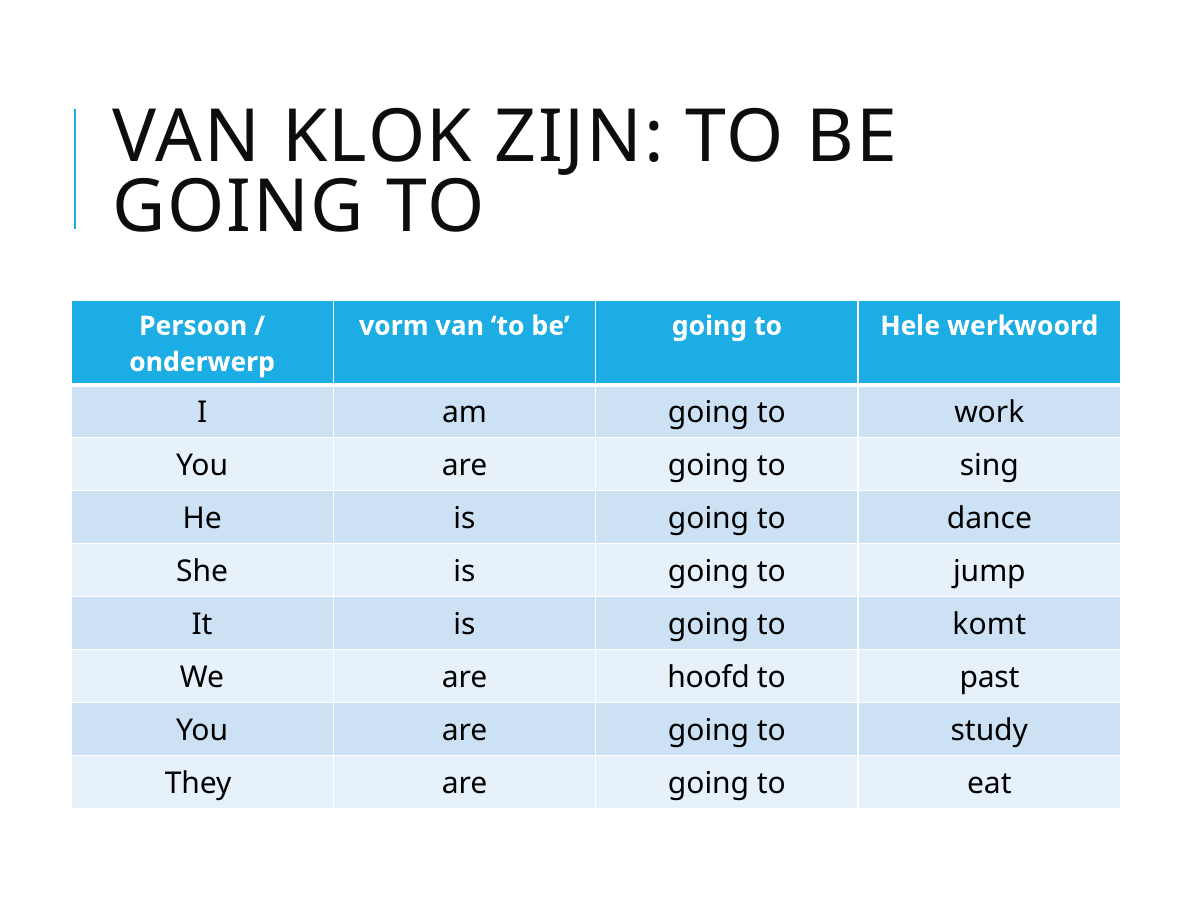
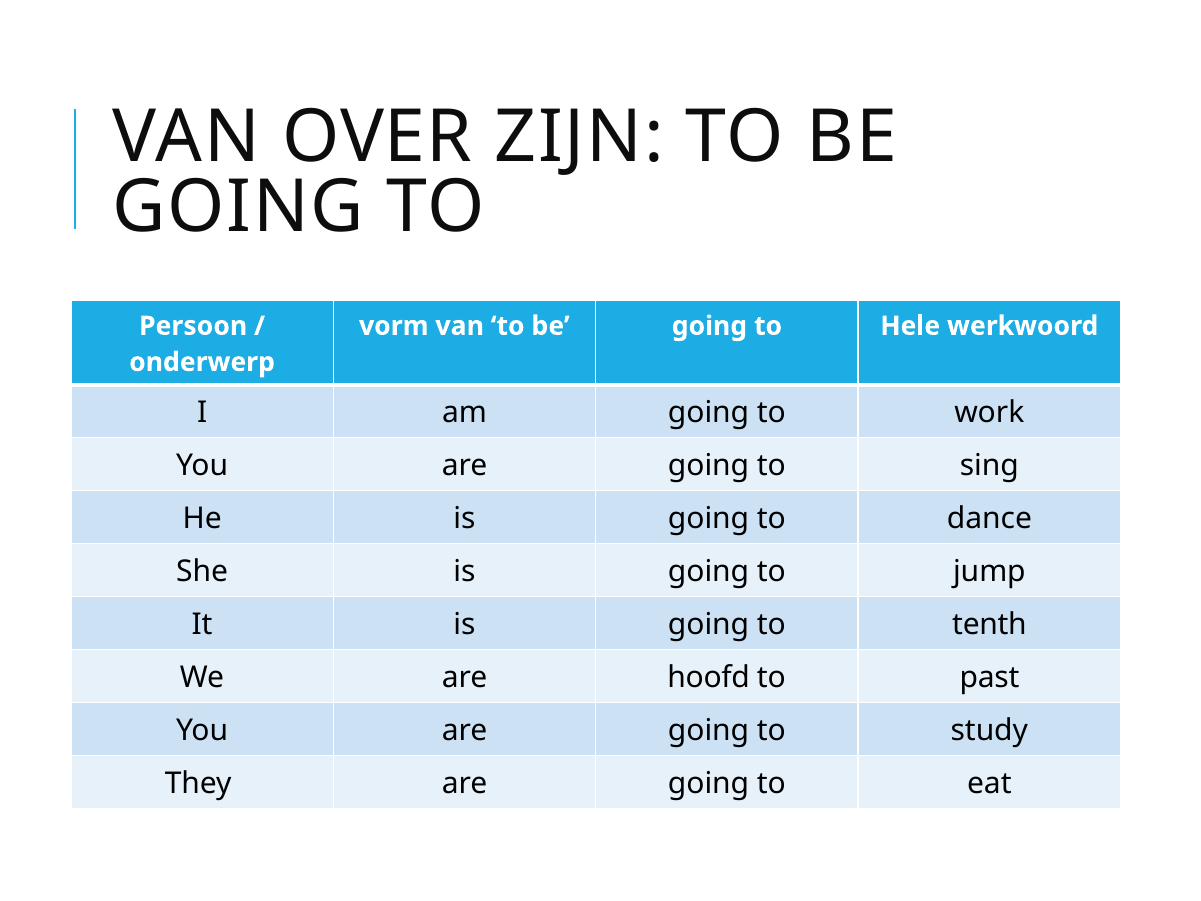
KLOK: KLOK -> OVER
komt: komt -> tenth
